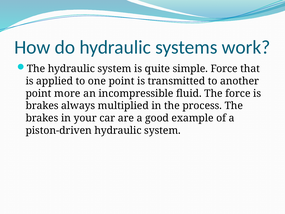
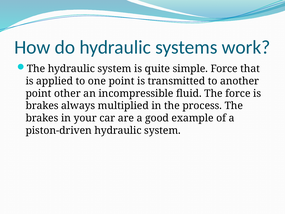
more: more -> other
